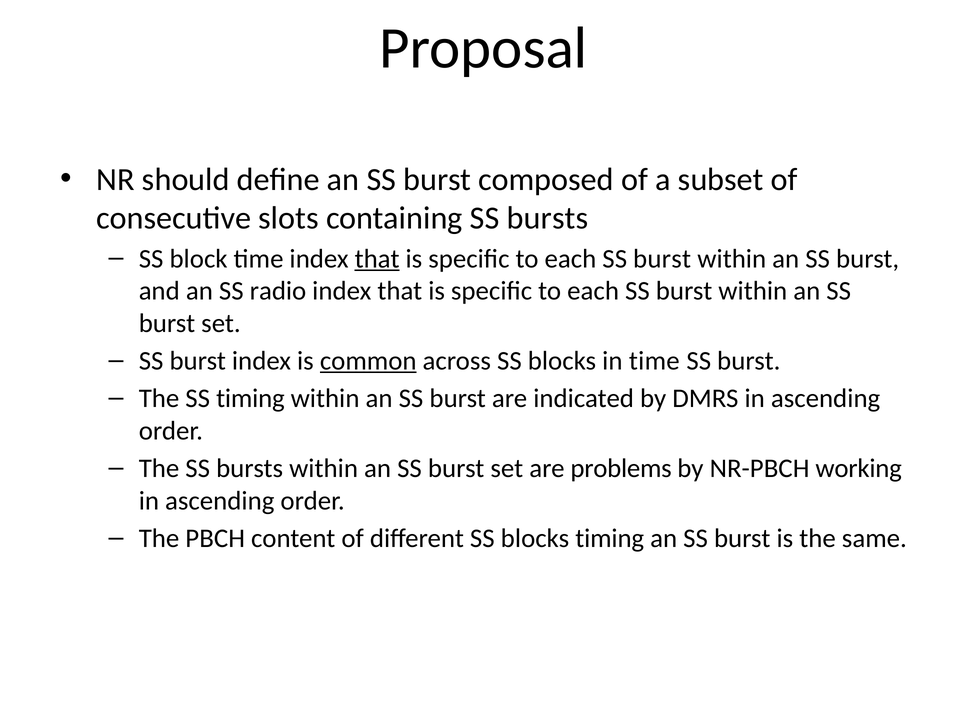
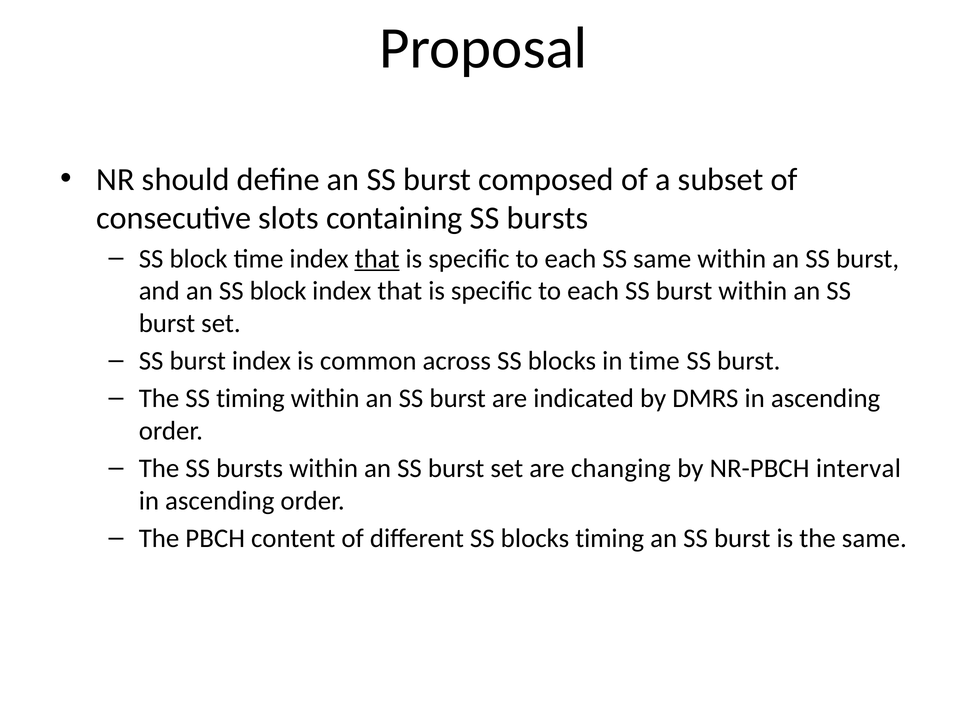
burst at (662, 259): burst -> same
an SS radio: radio -> block
common underline: present -> none
problems: problems -> changing
working: working -> interval
